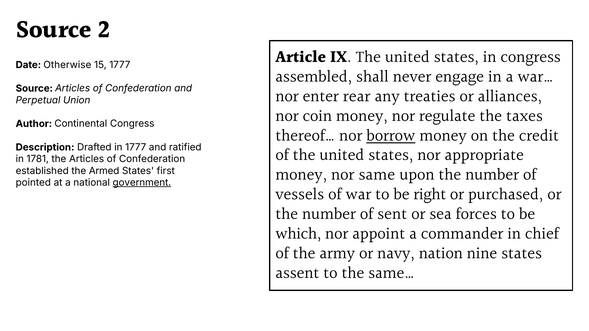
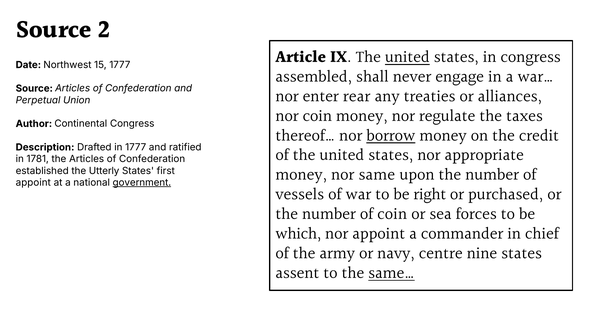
united at (407, 58) underline: none -> present
Otherwise: Otherwise -> Northwest
Armed: Armed -> Utterly
pointed at (33, 183): pointed -> appoint
of sent: sent -> coin
nation: nation -> centre
same… underline: none -> present
